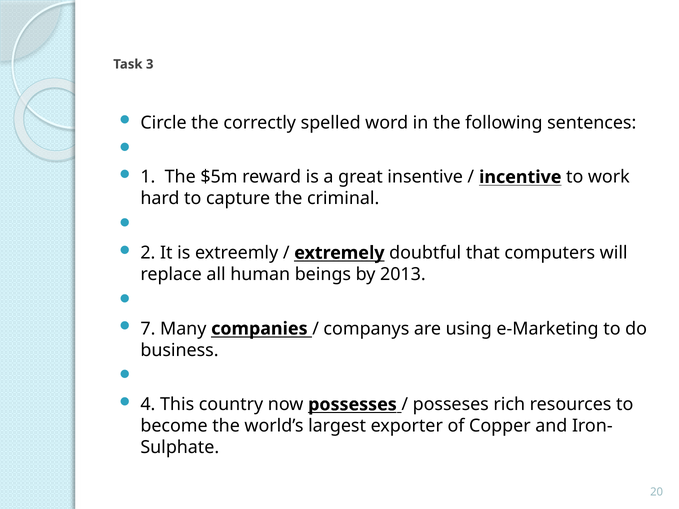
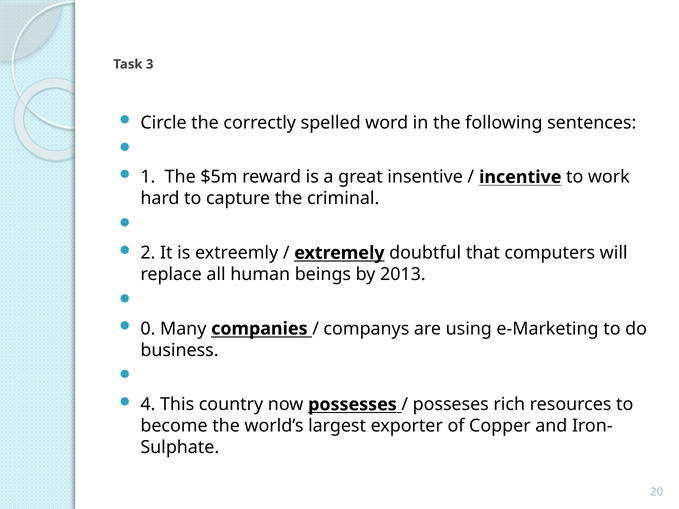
7: 7 -> 0
